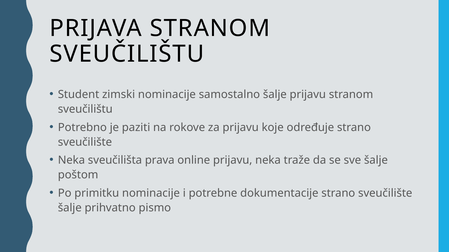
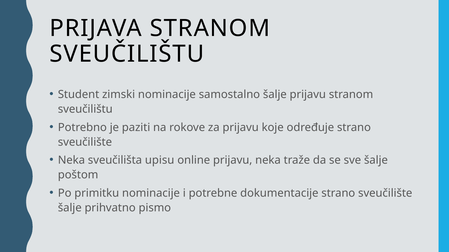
prava: prava -> upisu
